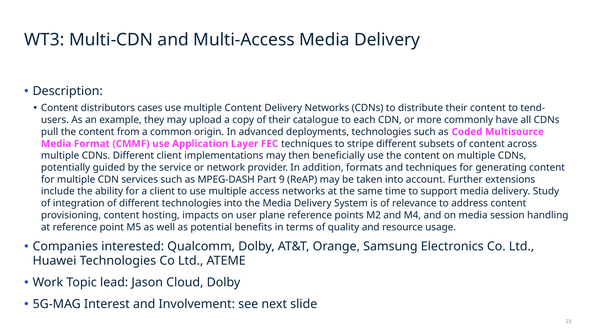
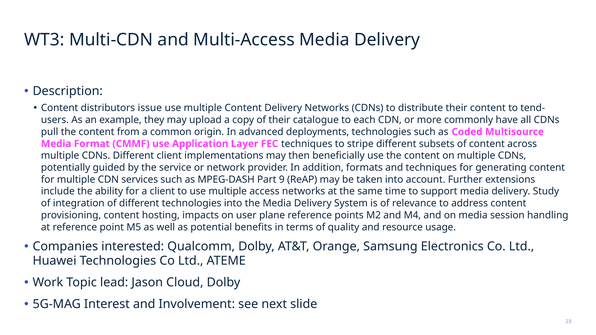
cases: cases -> issue
